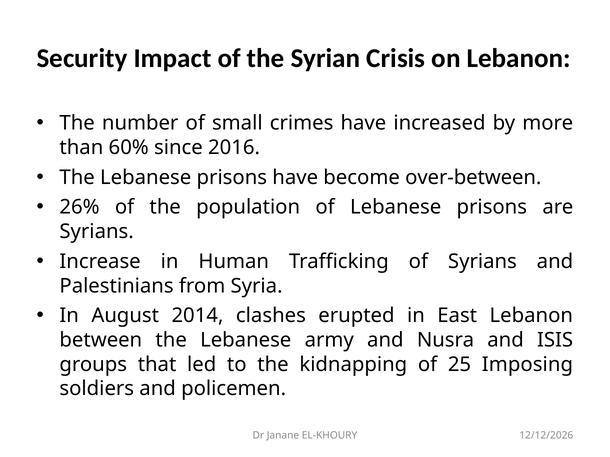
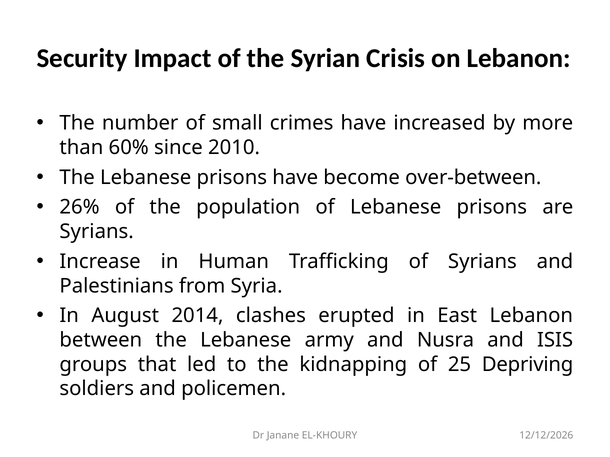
2016: 2016 -> 2010
Imposing: Imposing -> Depriving
